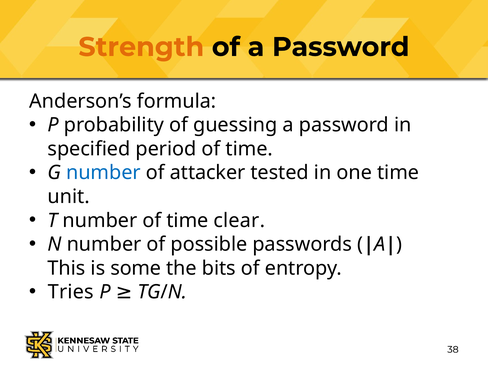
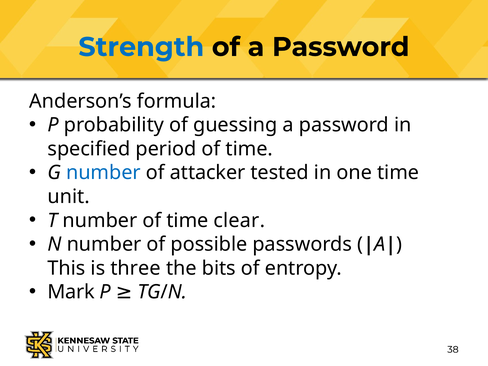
Strength colour: orange -> blue
some: some -> three
Tries: Tries -> Mark
